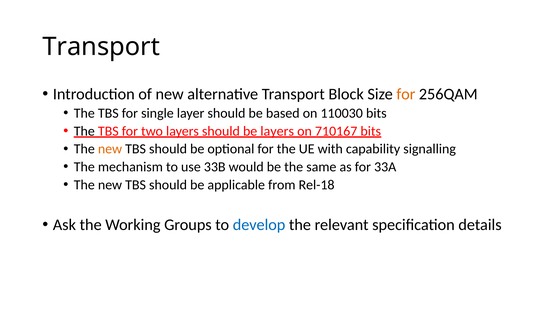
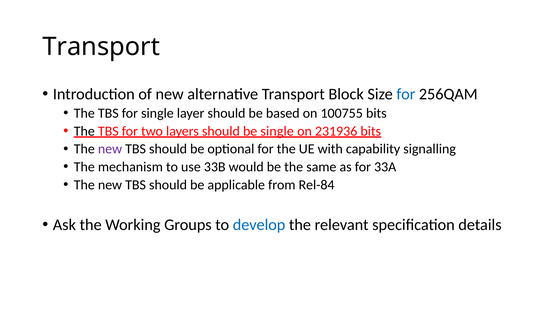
for at (406, 94) colour: orange -> blue
110030: 110030 -> 100755
be layers: layers -> single
710167: 710167 -> 231936
new at (110, 149) colour: orange -> purple
Rel-18: Rel-18 -> Rel-84
